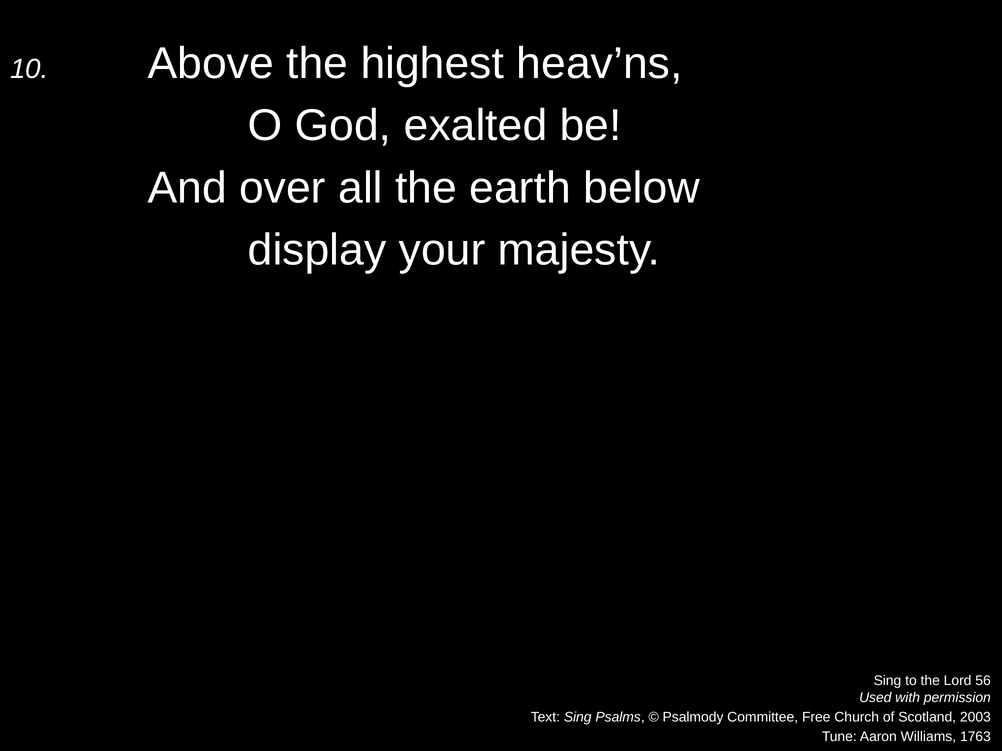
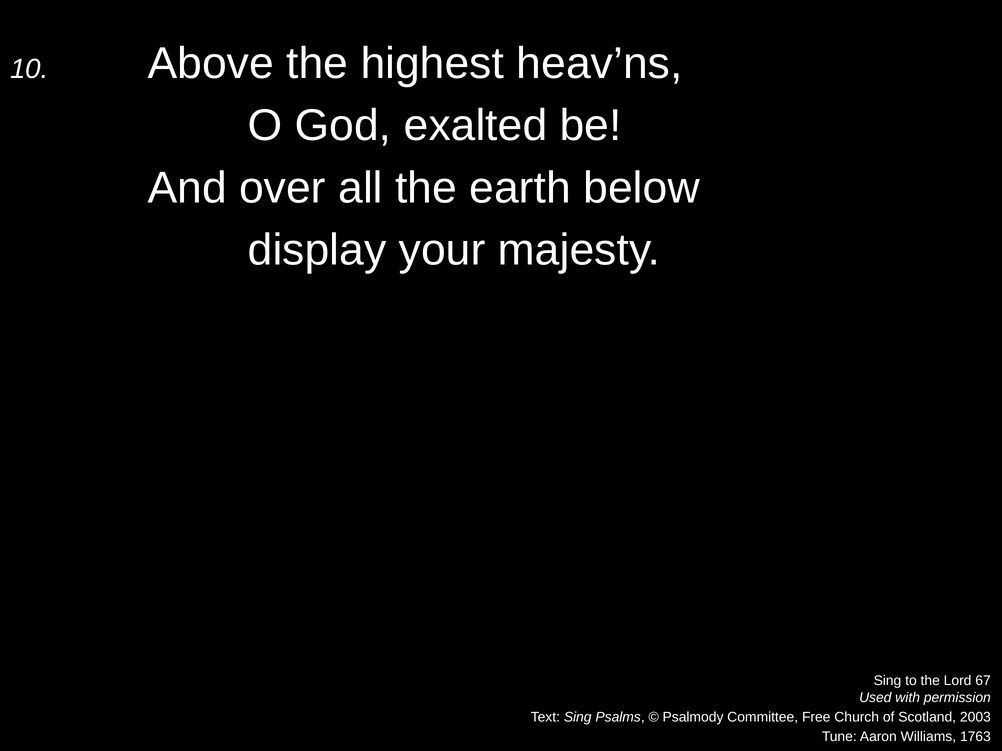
56: 56 -> 67
